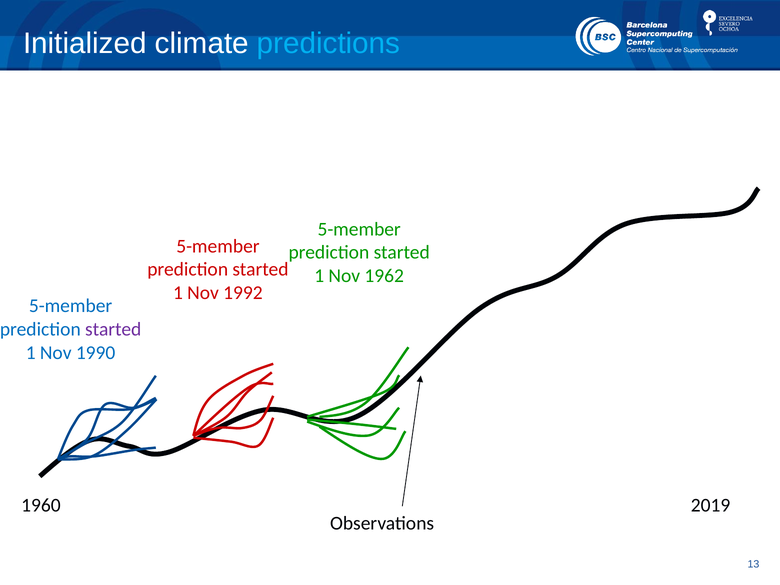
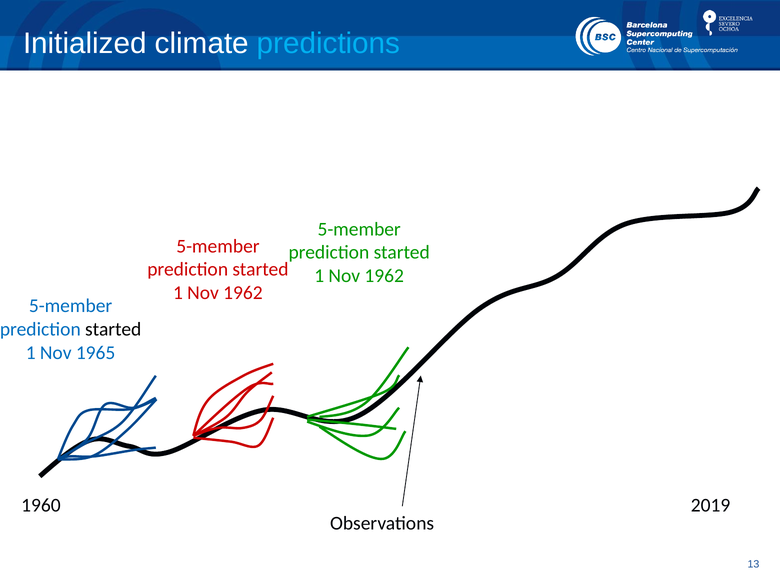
1992 at (243, 293): 1992 -> 1962
started at (113, 329) colour: purple -> black
1990: 1990 -> 1965
